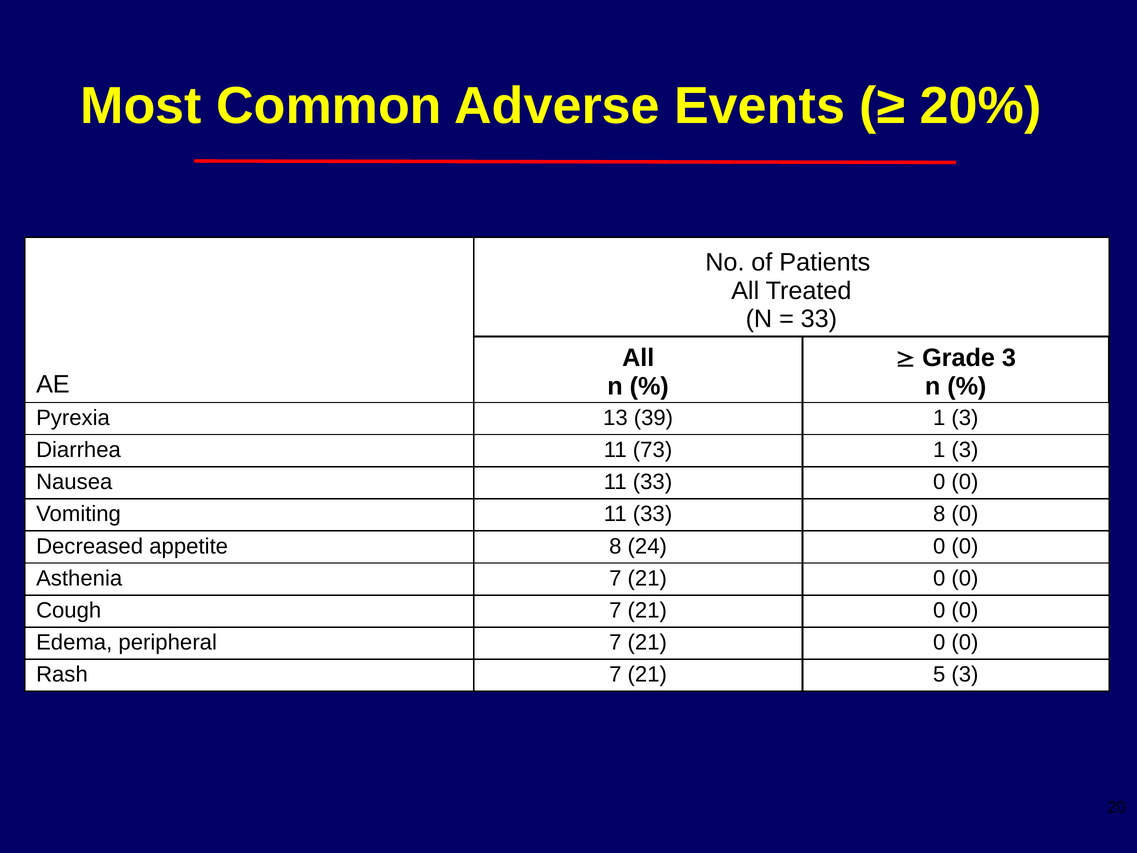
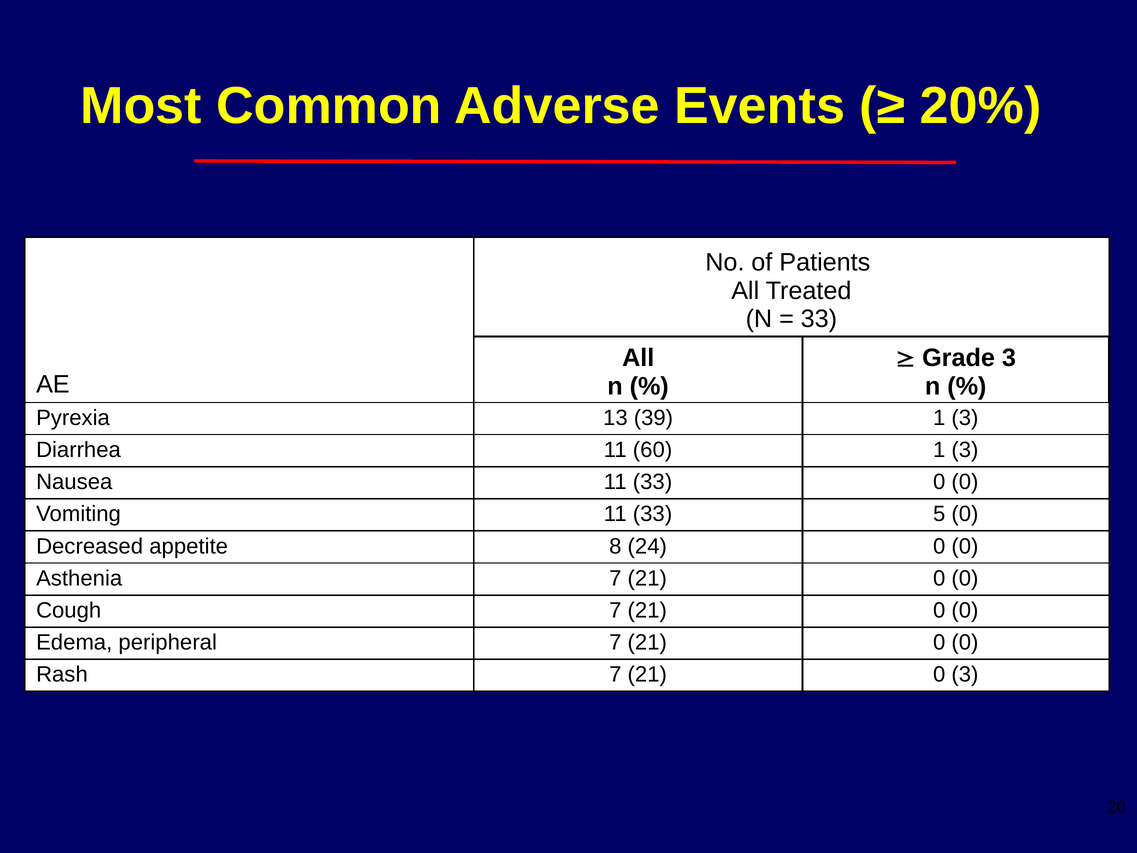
73: 73 -> 60
33 8: 8 -> 5
Rash 7 21 5: 5 -> 0
